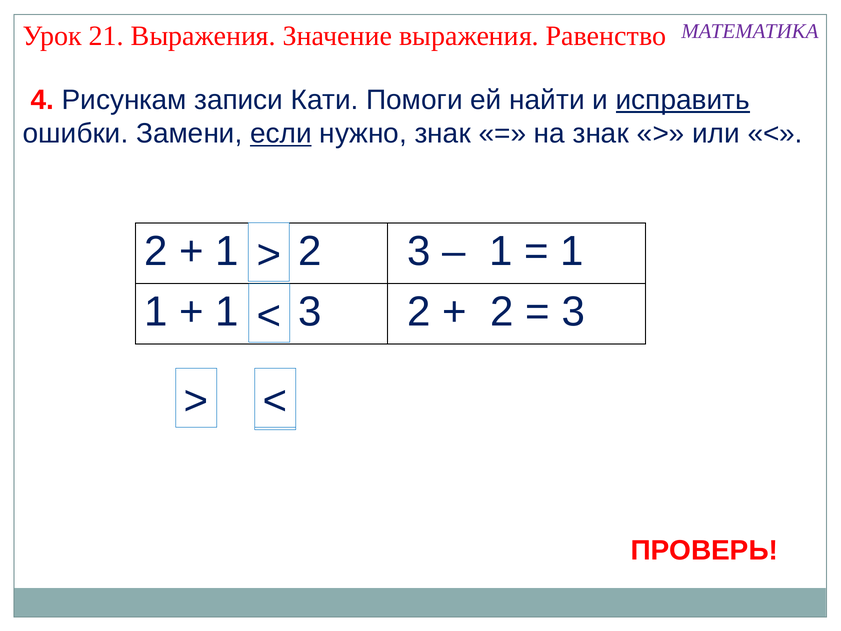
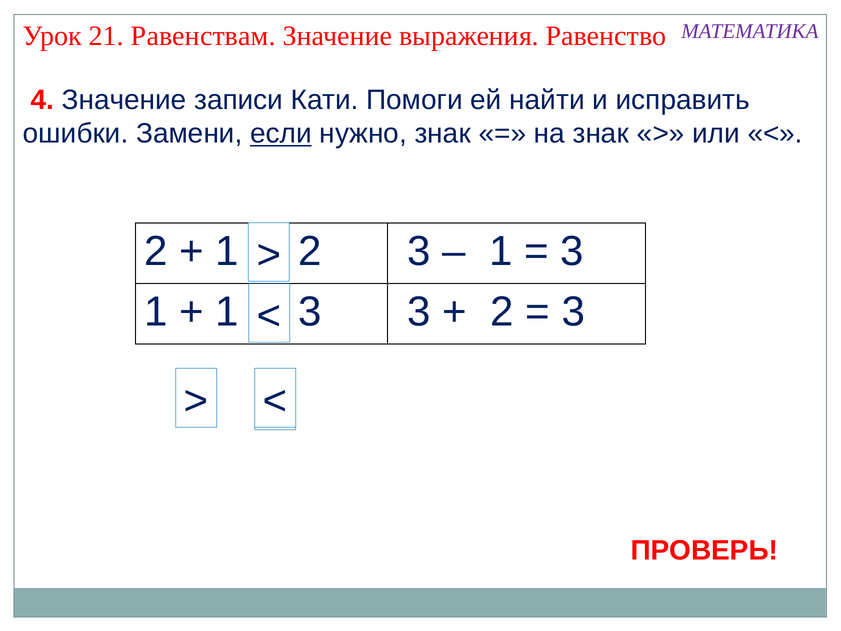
21 Выражения: Выражения -> Равенствам
4 Рисункам: Рисункам -> Значение
исправить underline: present -> none
1 at (572, 251): 1 -> 3
3 2: 2 -> 3
